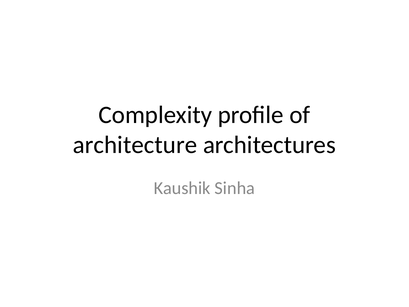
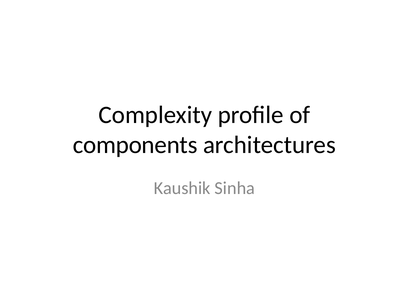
architecture: architecture -> components
